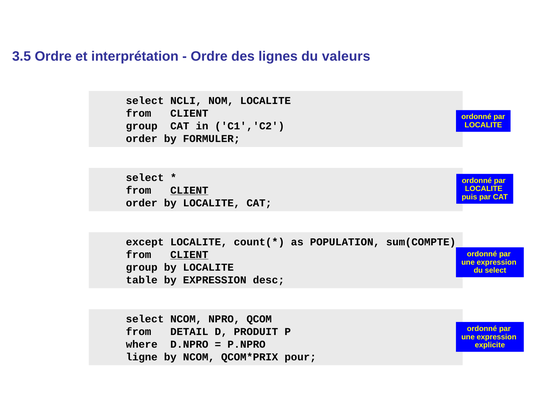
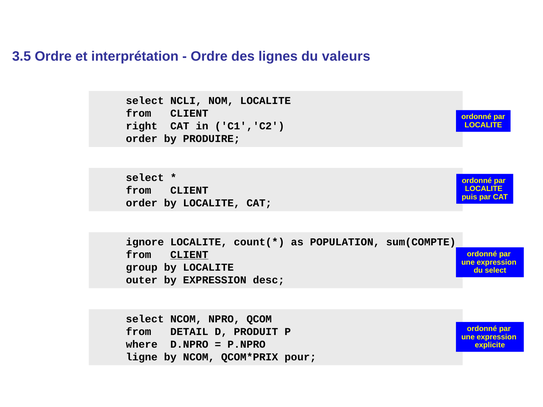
group at (142, 126): group -> right
FORMULER: FORMULER -> PRODUIRE
CLIENT at (189, 190) underline: present -> none
except: except -> ignore
table: table -> outer
